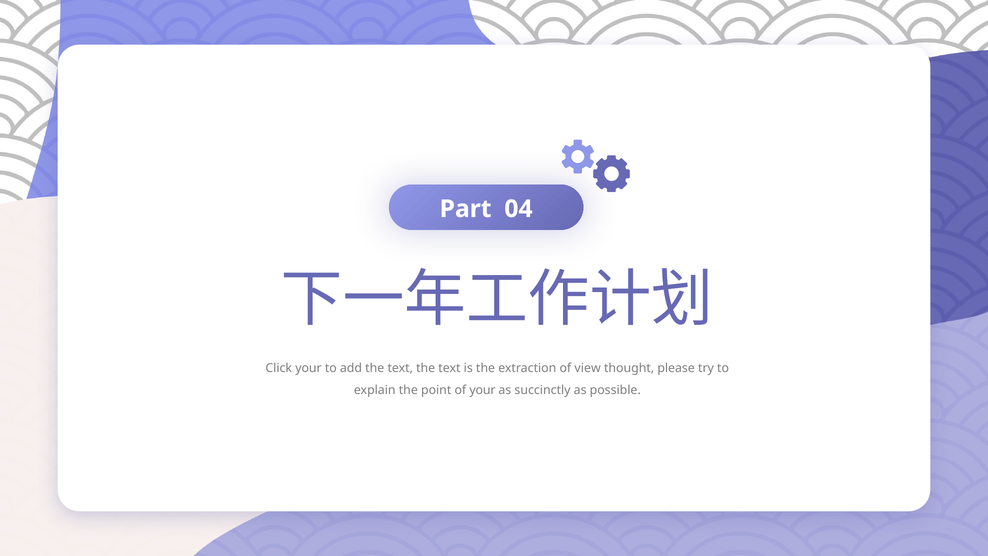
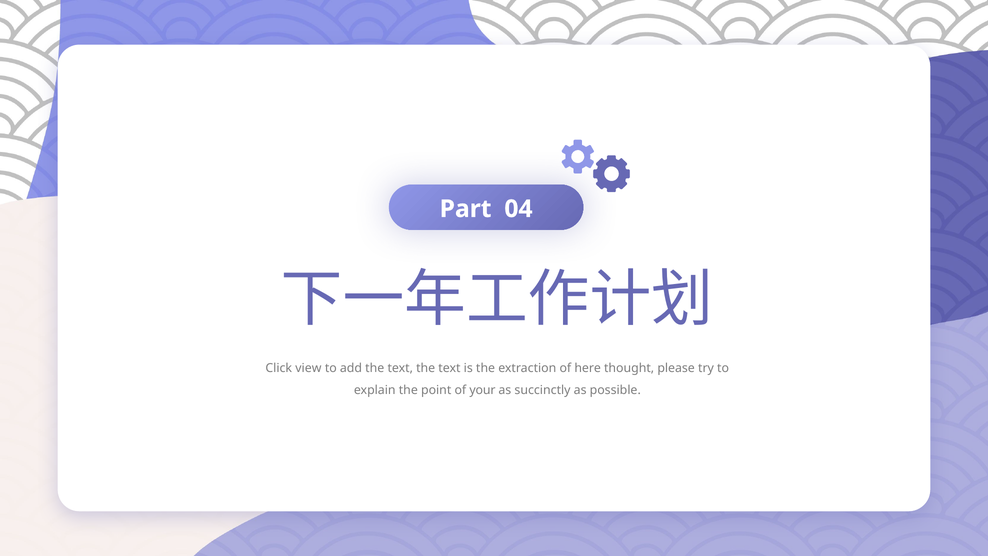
Click your: your -> view
view: view -> here
